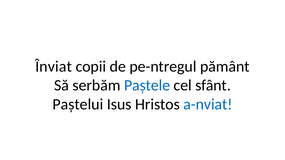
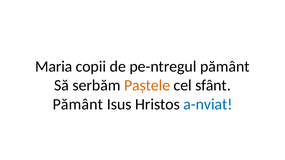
Înviat: Înviat -> Maria
Paștele colour: blue -> orange
Paștelui at (78, 105): Paștelui -> Pământ
